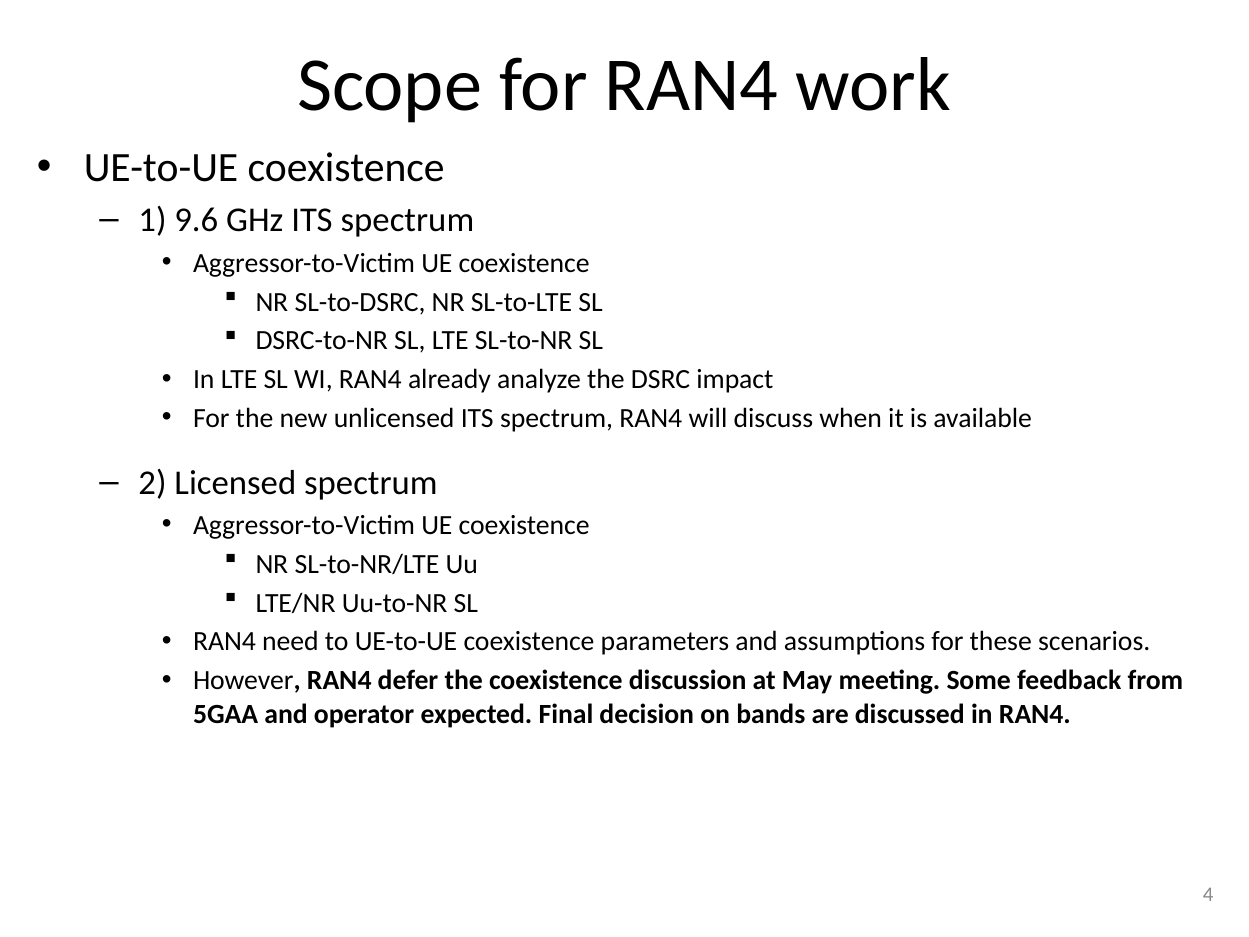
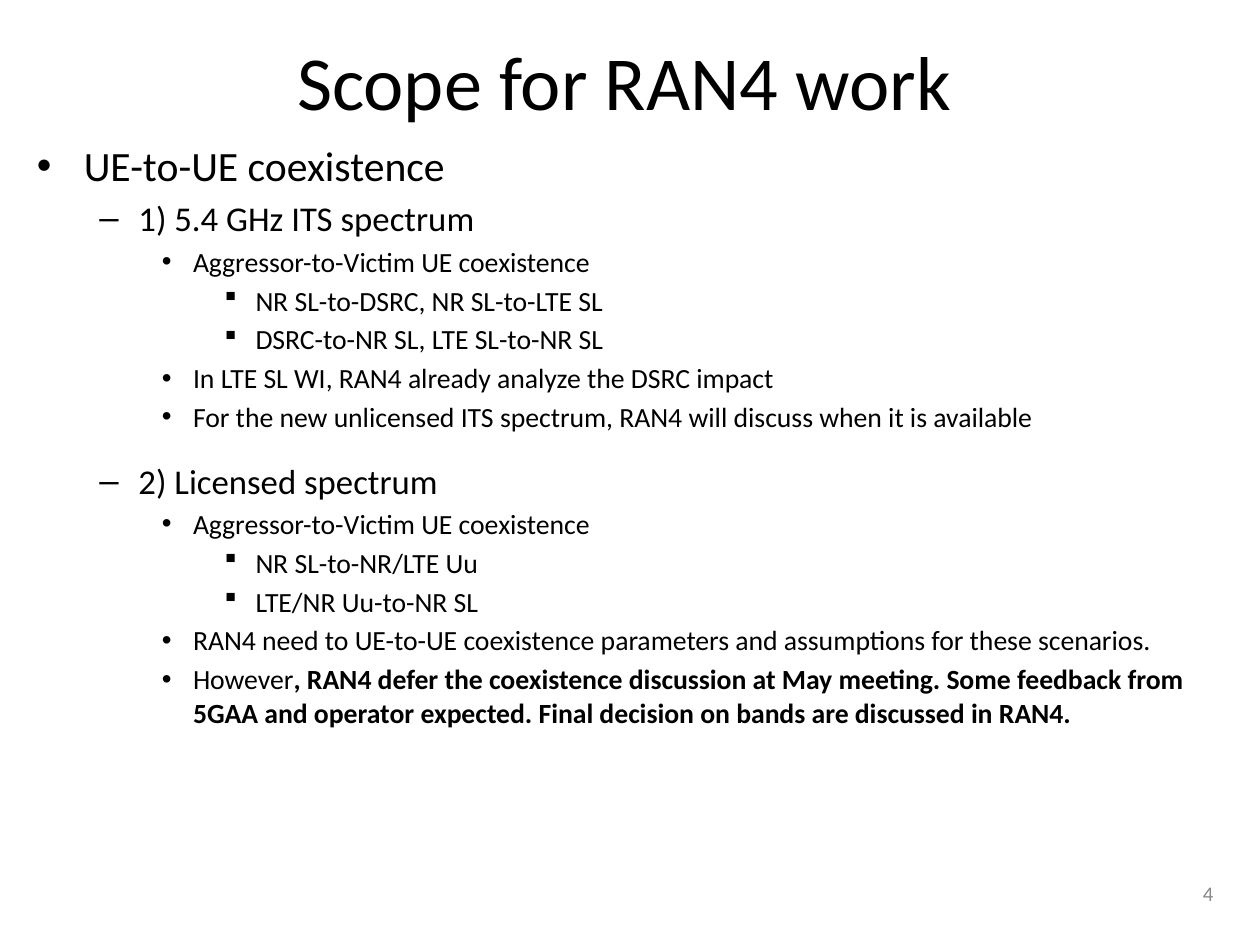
9.6: 9.6 -> 5.4
